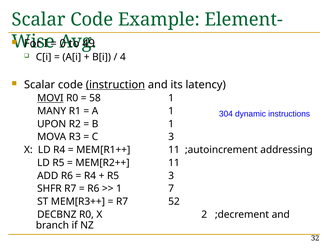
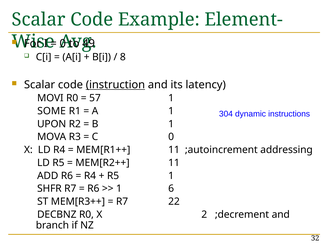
4: 4 -> 8
MOVI underline: present -> none
58: 58 -> 57
MANY: MANY -> SOME
C 3: 3 -> 0
R5 3: 3 -> 1
7: 7 -> 6
52: 52 -> 22
